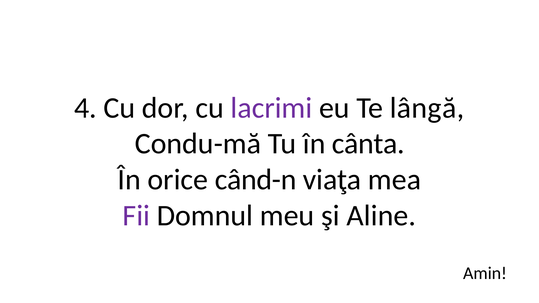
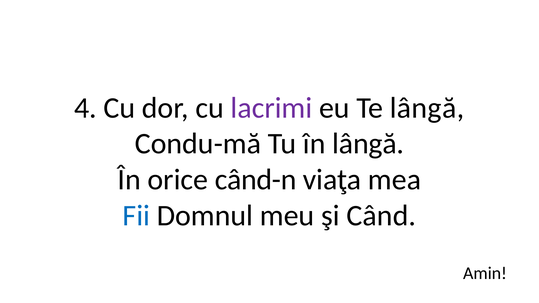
în cânta: cânta -> lângă
Fii colour: purple -> blue
Aline: Aline -> Când
